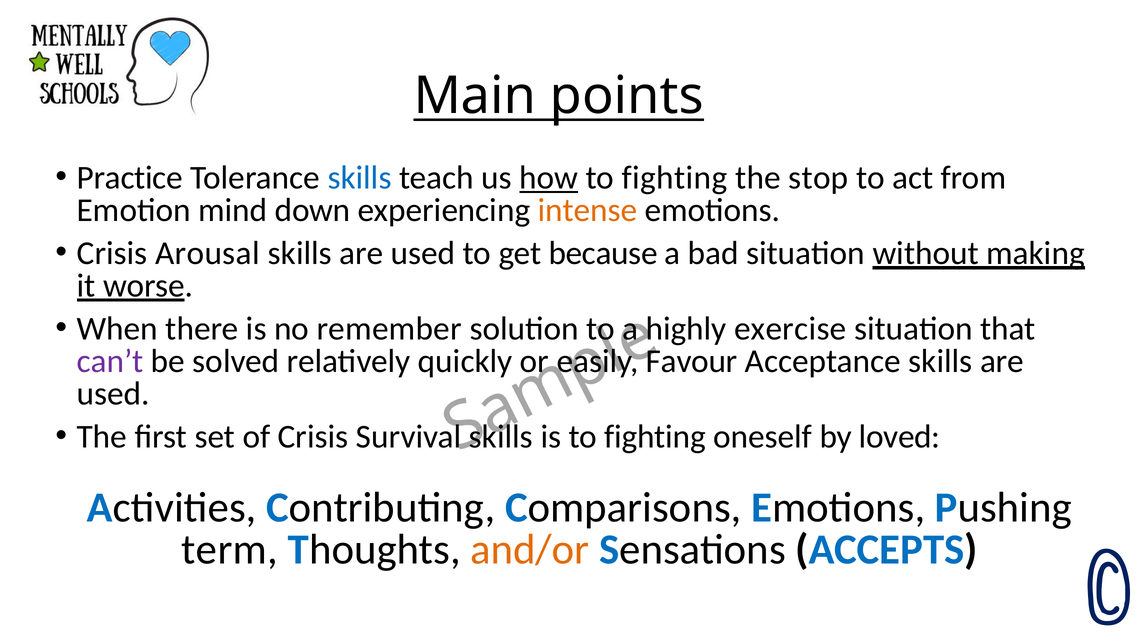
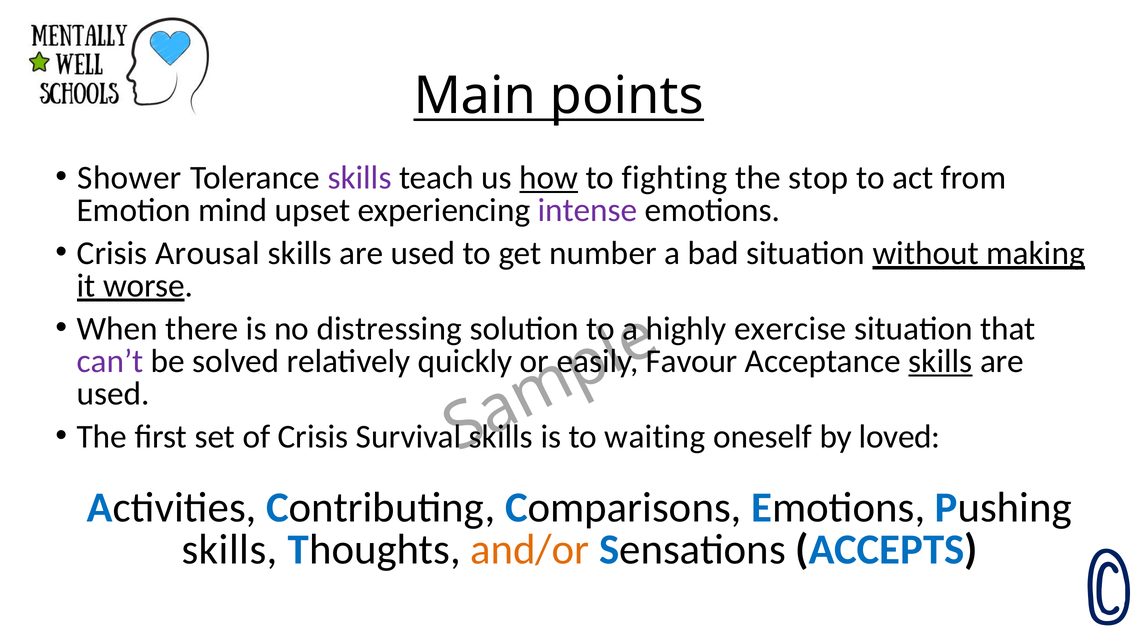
Practice: Practice -> Shower
skills at (360, 178) colour: blue -> purple
down: down -> upset
intense colour: orange -> purple
because: because -> number
remember: remember -> distressing
skills at (940, 361) underline: none -> present
fighting at (655, 437): fighting -> waiting
term at (230, 549): term -> skills
